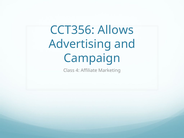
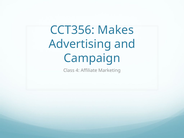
Allows: Allows -> Makes
